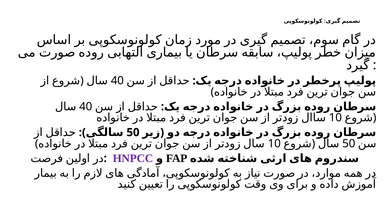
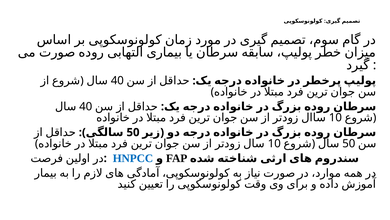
HNPCC colour: purple -> blue
